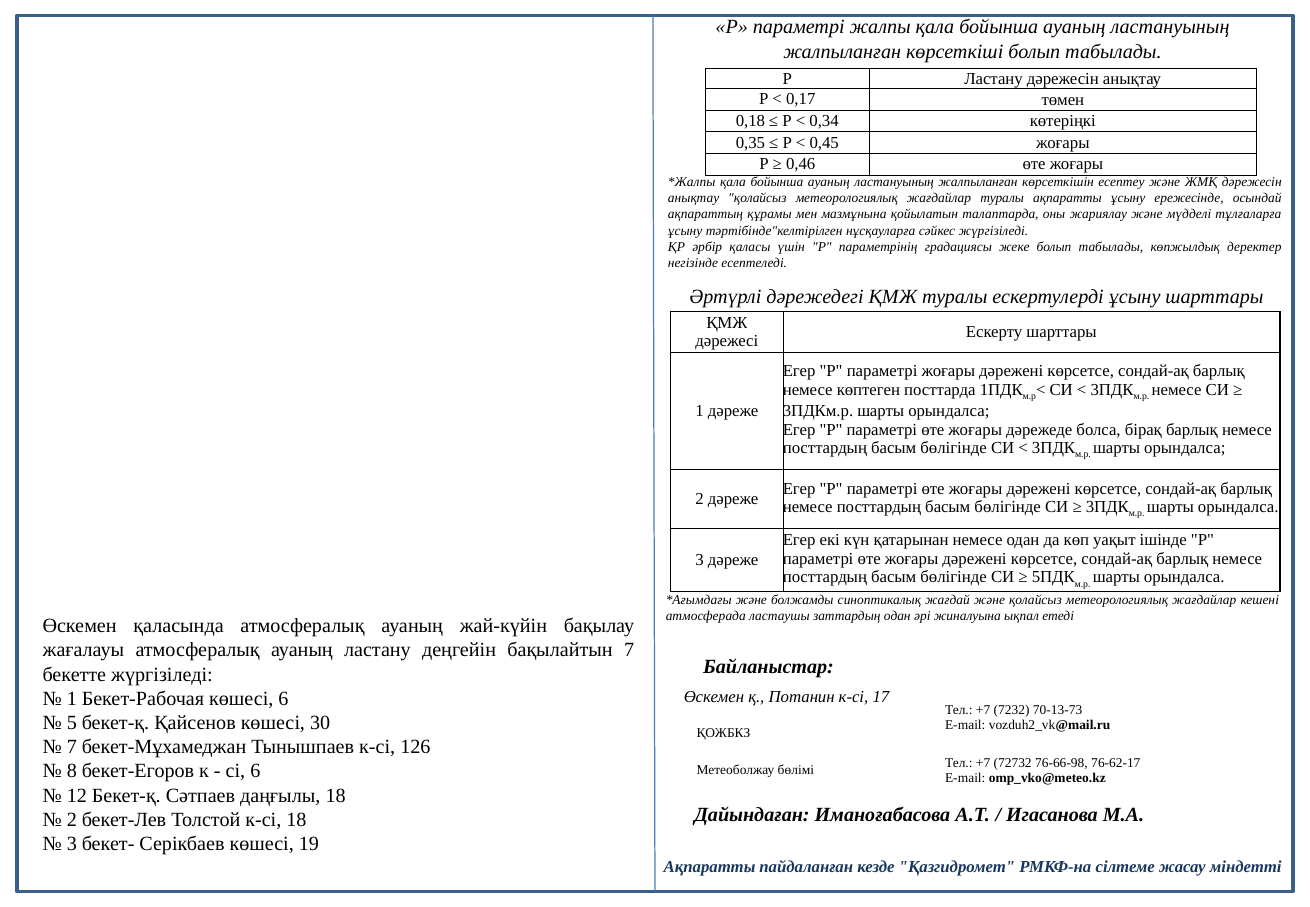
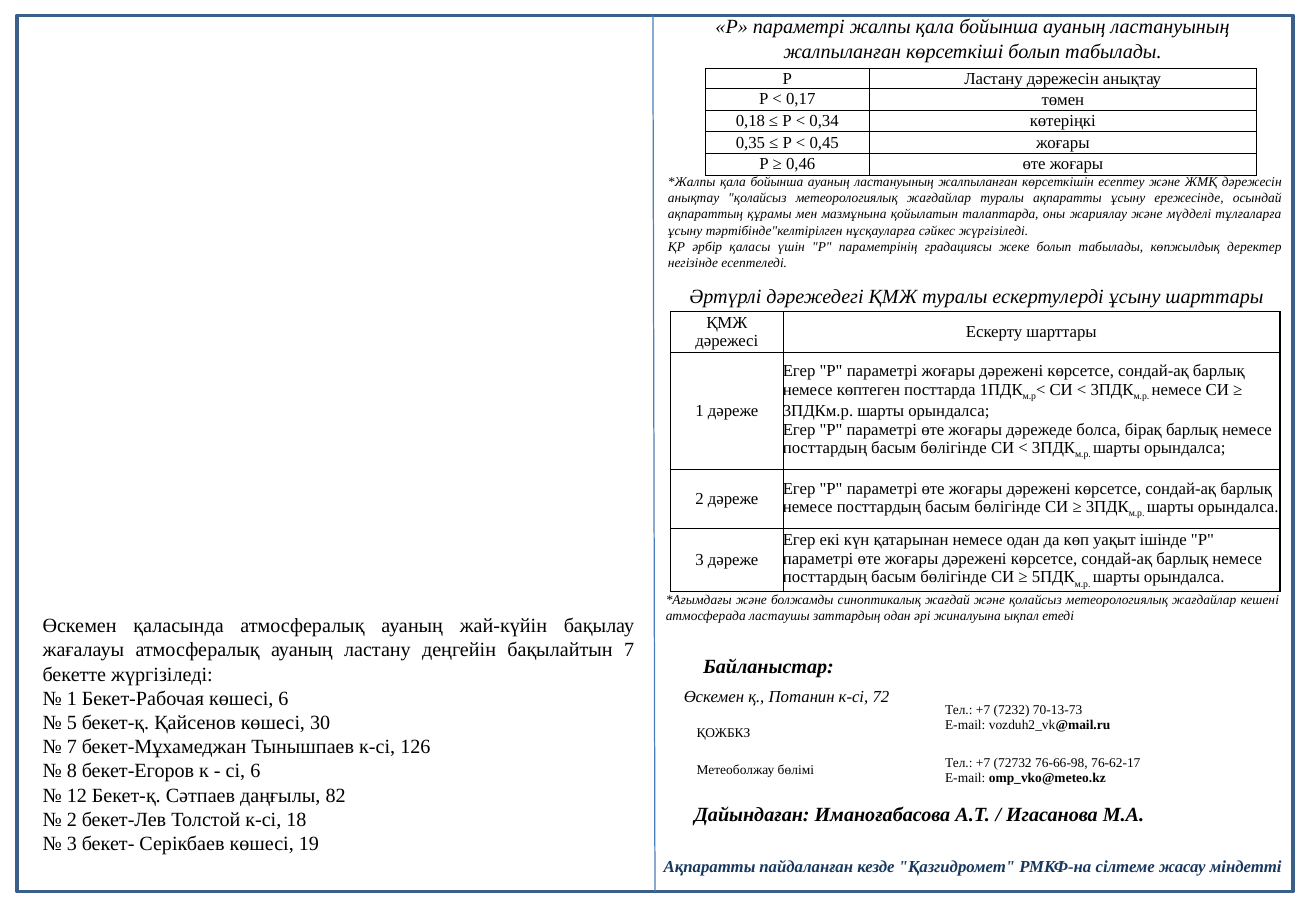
17: 17 -> 72
даңғылы 18: 18 -> 82
